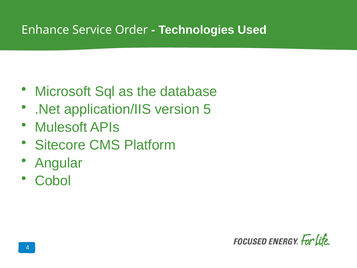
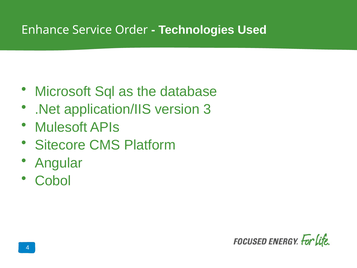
5: 5 -> 3
